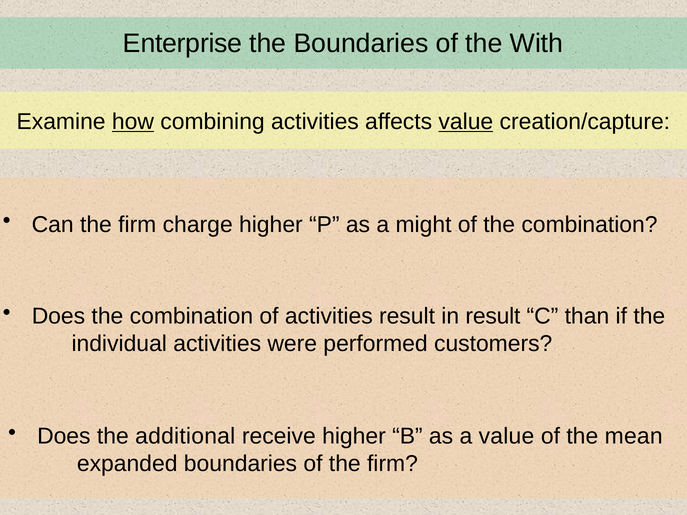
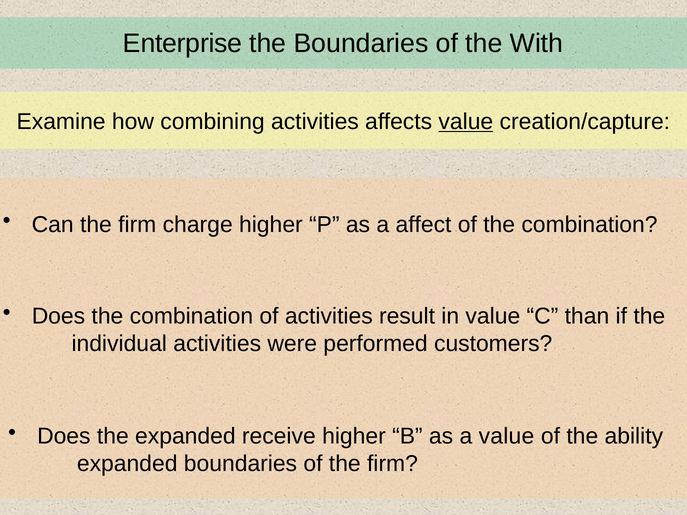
how underline: present -> none
might: might -> affect
in result: result -> value
the additional: additional -> expanded
mean: mean -> ability
